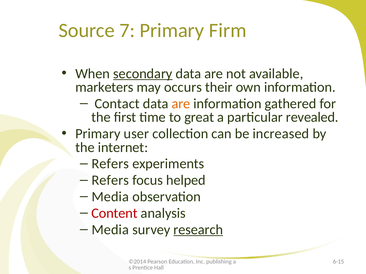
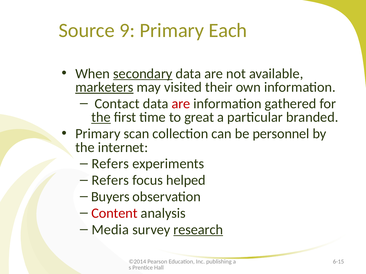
7: 7 -> 9
Firm: Firm -> Each
marketers underline: none -> present
occurs: occurs -> visited
are at (181, 104) colour: orange -> red
the at (101, 117) underline: none -> present
revealed: revealed -> branded
user: user -> scan
increased: increased -> personnel
Media at (110, 197): Media -> Buyers
